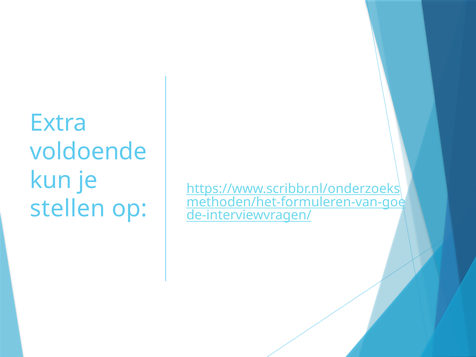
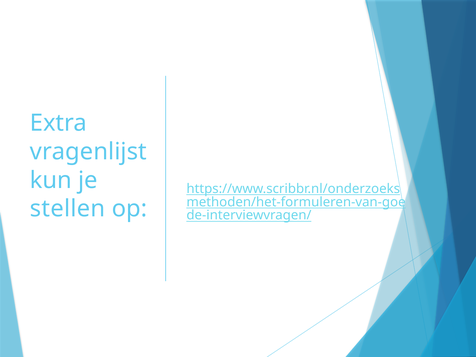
voldoende: voldoende -> vragenlijst
